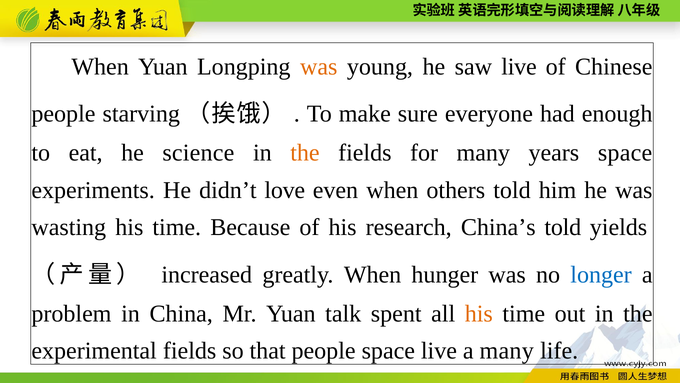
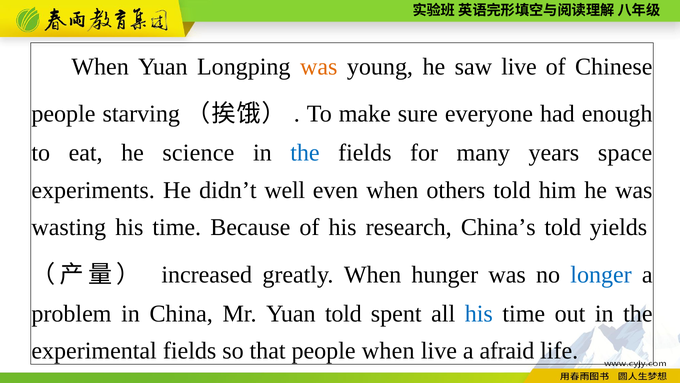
the at (305, 153) colour: orange -> blue
love: love -> well
Yuan talk: talk -> told
his at (479, 313) colour: orange -> blue
people space: space -> when
a many: many -> afraid
